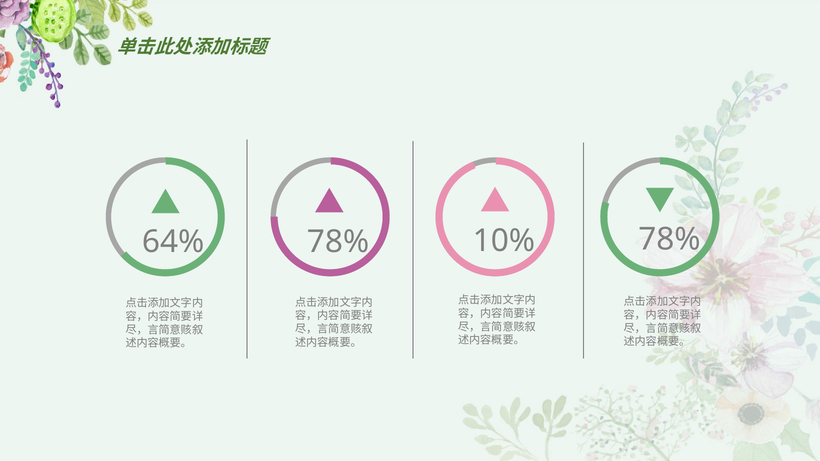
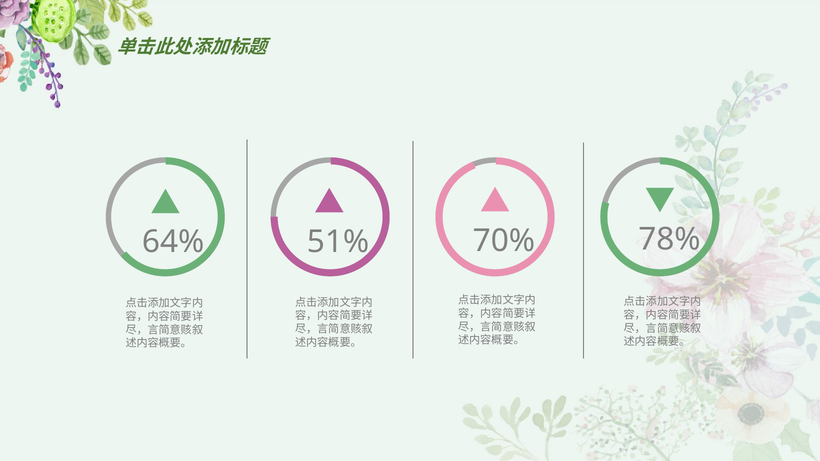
78% at (338, 242): 78% -> 51%
10%: 10% -> 70%
